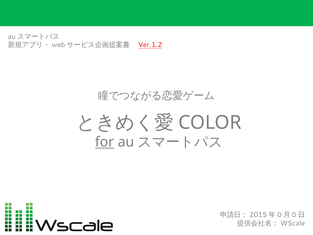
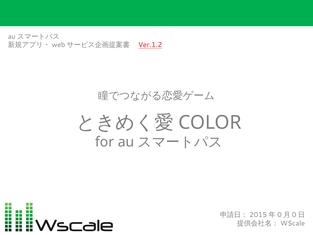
for underline: present -> none
